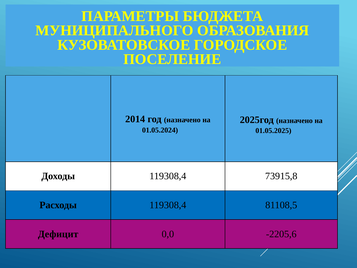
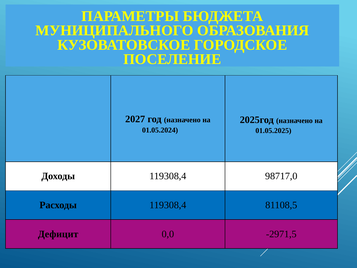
2014: 2014 -> 2027
73915,8: 73915,8 -> 98717,0
-2205,6: -2205,6 -> -2971,5
